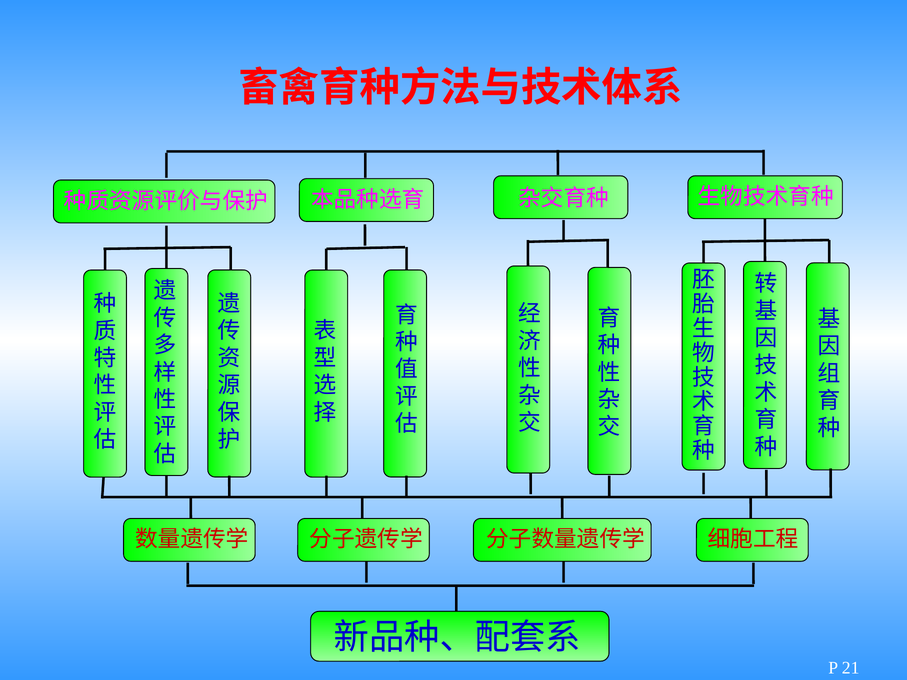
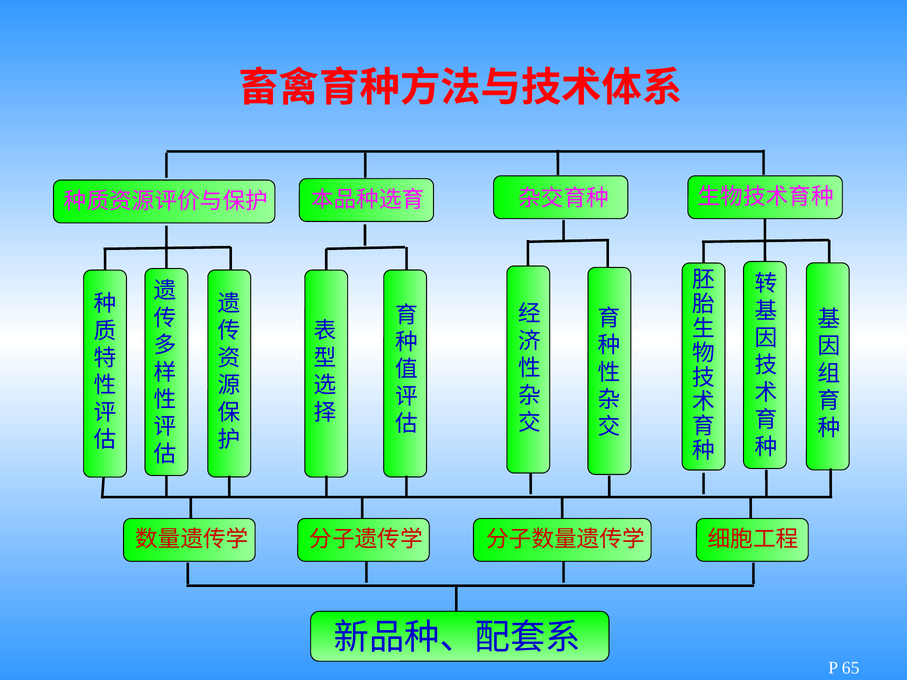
21: 21 -> 65
